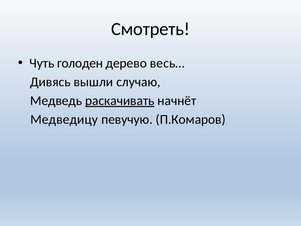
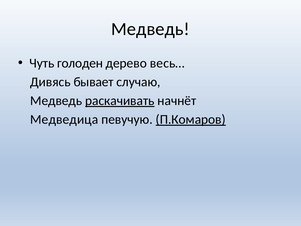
Смотреть at (151, 29): Смотреть -> Медведь
вышли: вышли -> бывает
Медведицу: Медведицу -> Медведица
П.Комаров underline: none -> present
